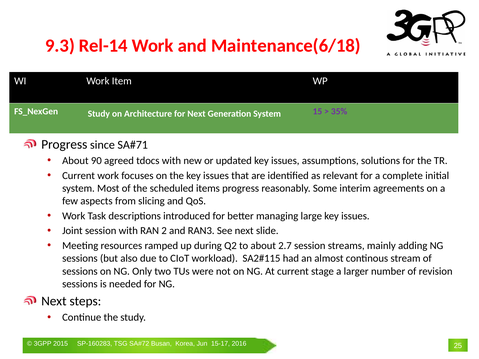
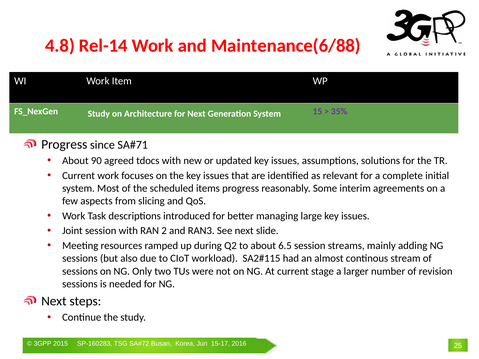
9.3: 9.3 -> 4.8
Maintenance(6/18: Maintenance(6/18 -> Maintenance(6/88
2.7: 2.7 -> 6.5
